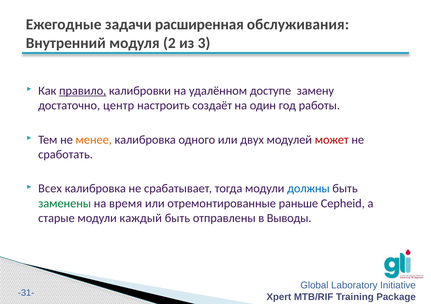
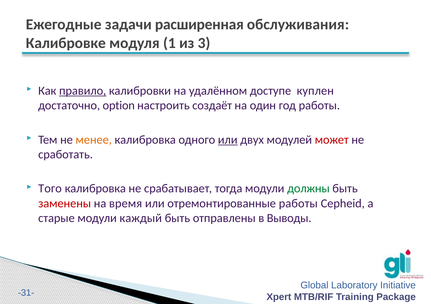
Внутренний: Внутренний -> Калибровке
2: 2 -> 1
замену: замену -> куплен
центр: центр -> option
или at (228, 140) underline: none -> present
Всех: Всех -> Того
должны colour: blue -> green
заменены colour: green -> red
отремонтированные раньше: раньше -> работы
